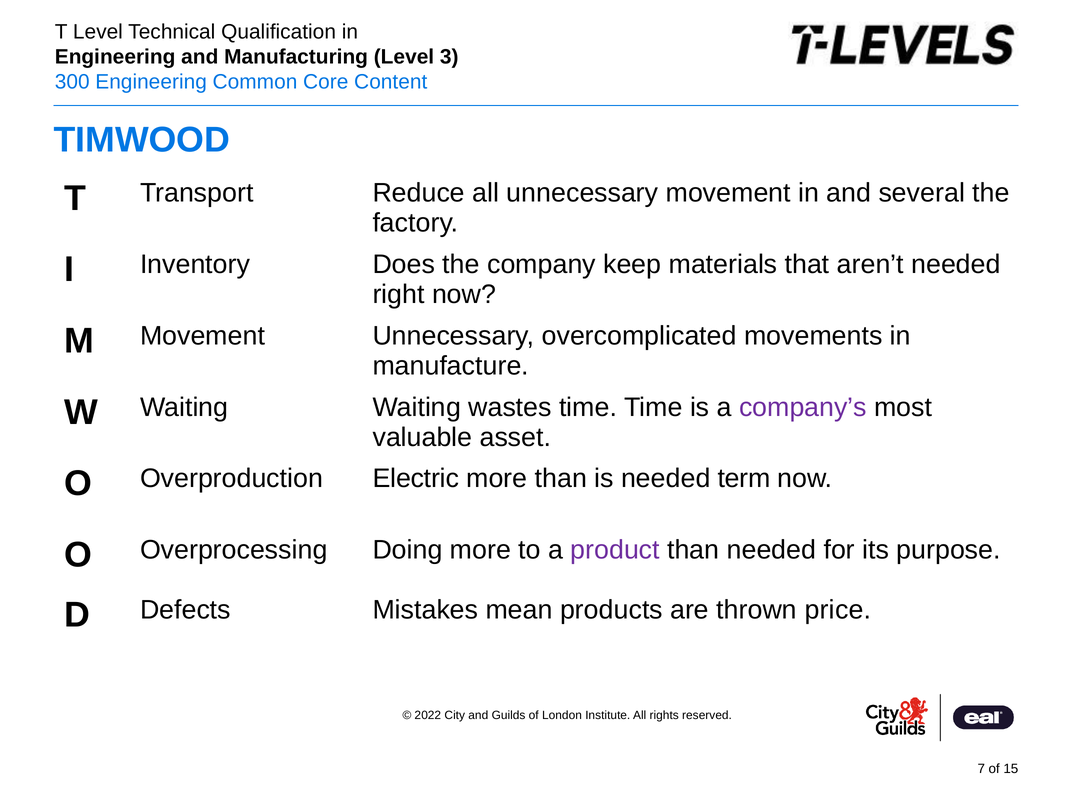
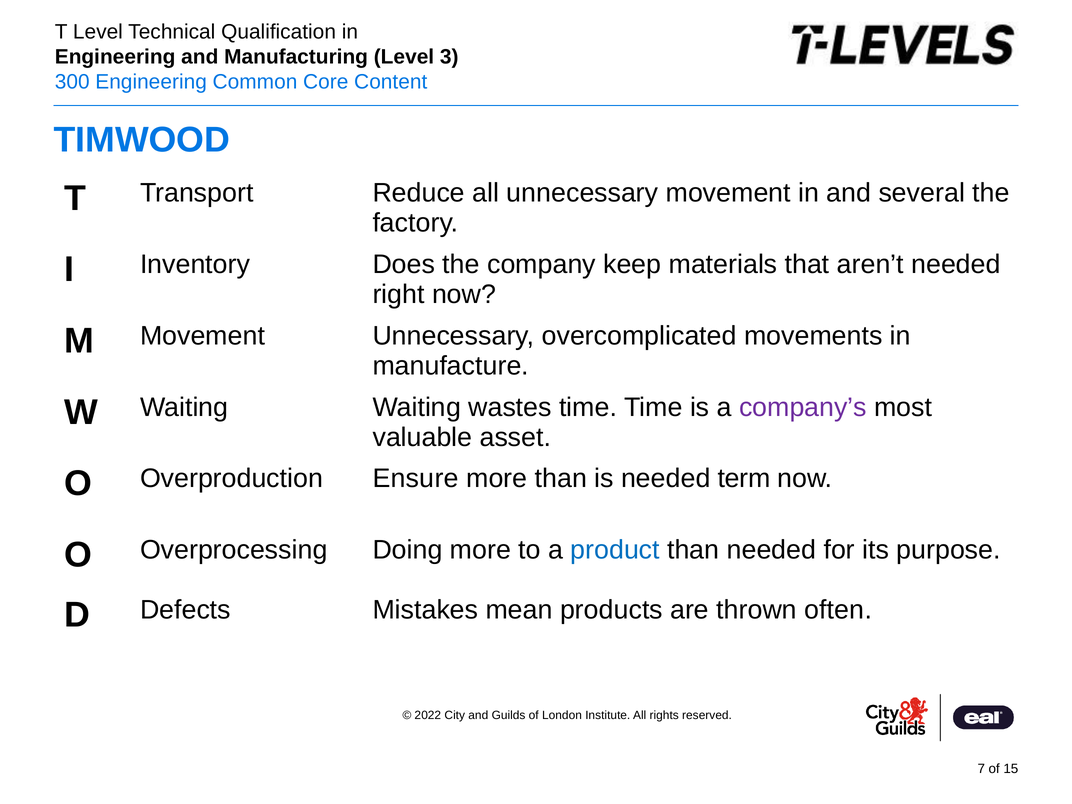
Electric: Electric -> Ensure
product colour: purple -> blue
price: price -> often
